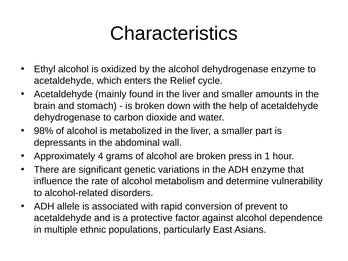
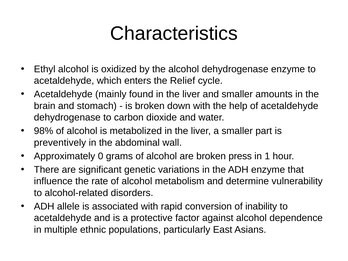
depressants: depressants -> preventively
4: 4 -> 0
prevent: prevent -> inability
